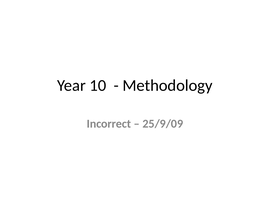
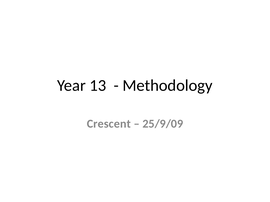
10: 10 -> 13
Incorrect: Incorrect -> Crescent
